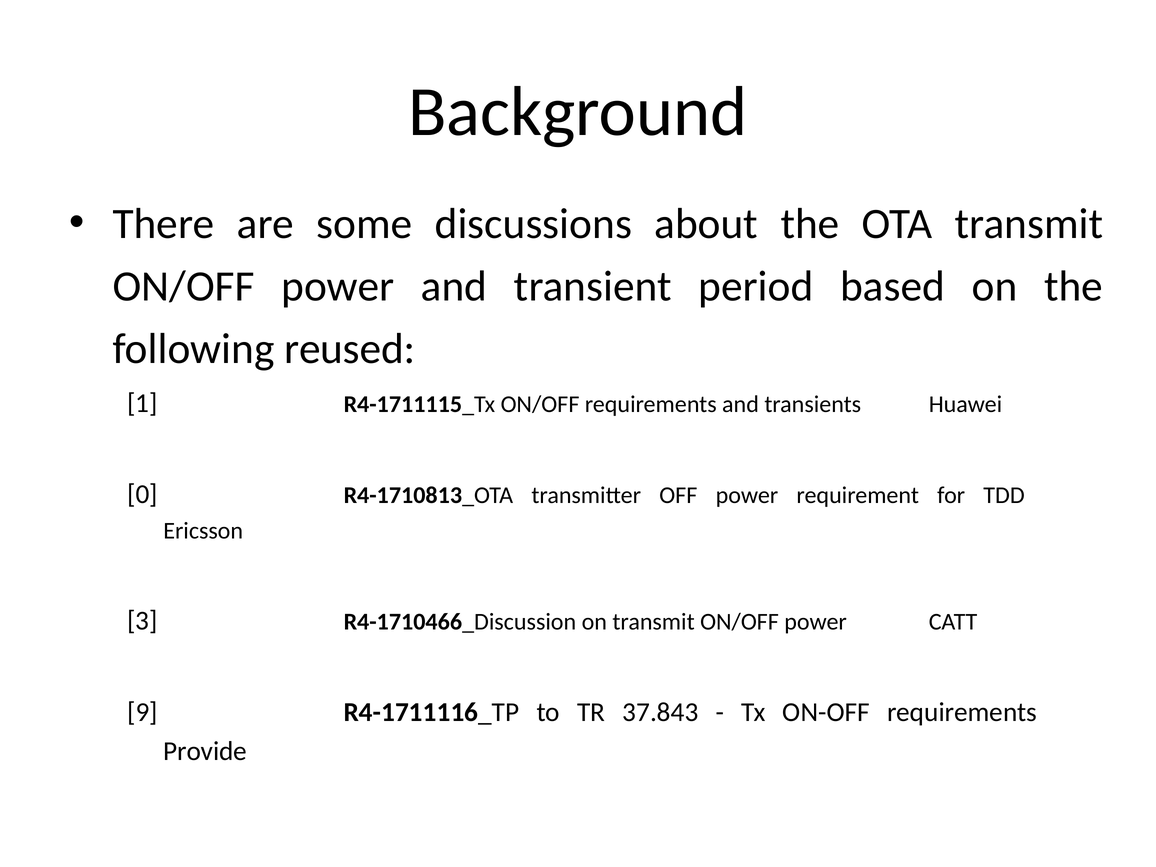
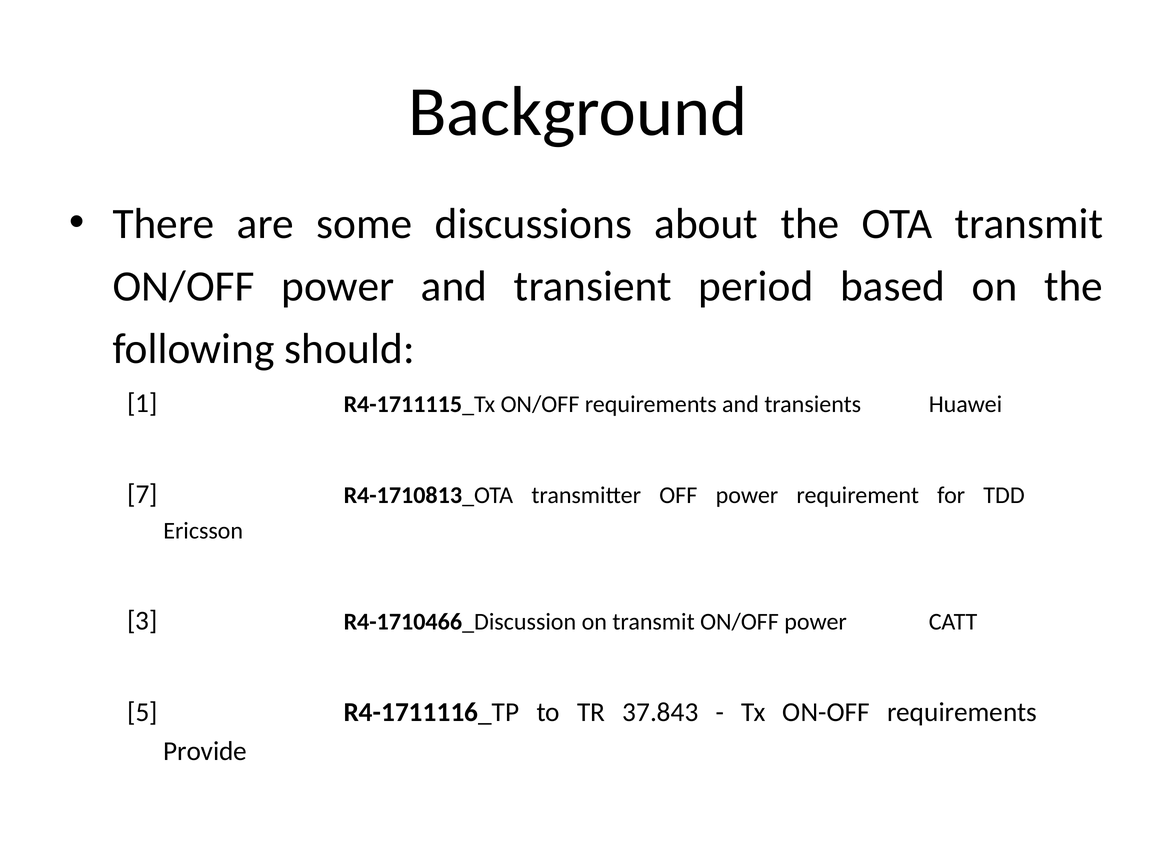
reused: reused -> should
0: 0 -> 7
9: 9 -> 5
